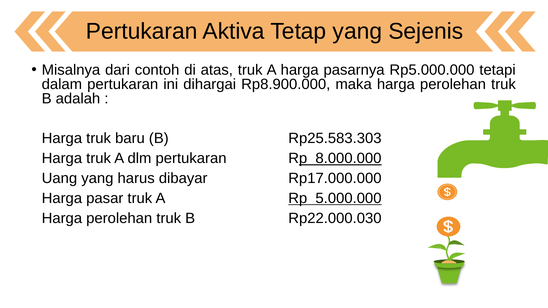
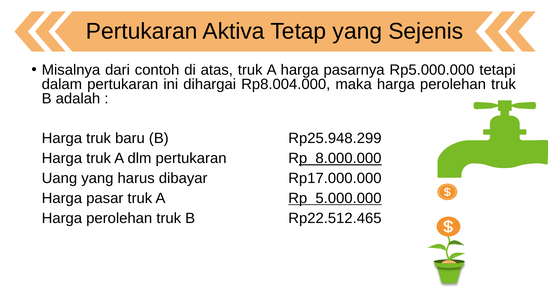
Rp8.900.000: Rp8.900.000 -> Rp8.004.000
Rp25.583.303: Rp25.583.303 -> Rp25.948.299
Rp22.000.030: Rp22.000.030 -> Rp22.512.465
